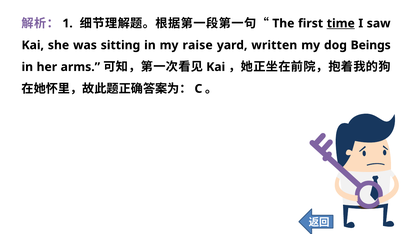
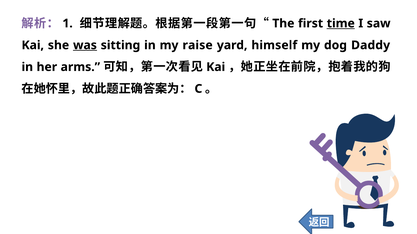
was underline: none -> present
written: written -> himself
Beings: Beings -> Daddy
